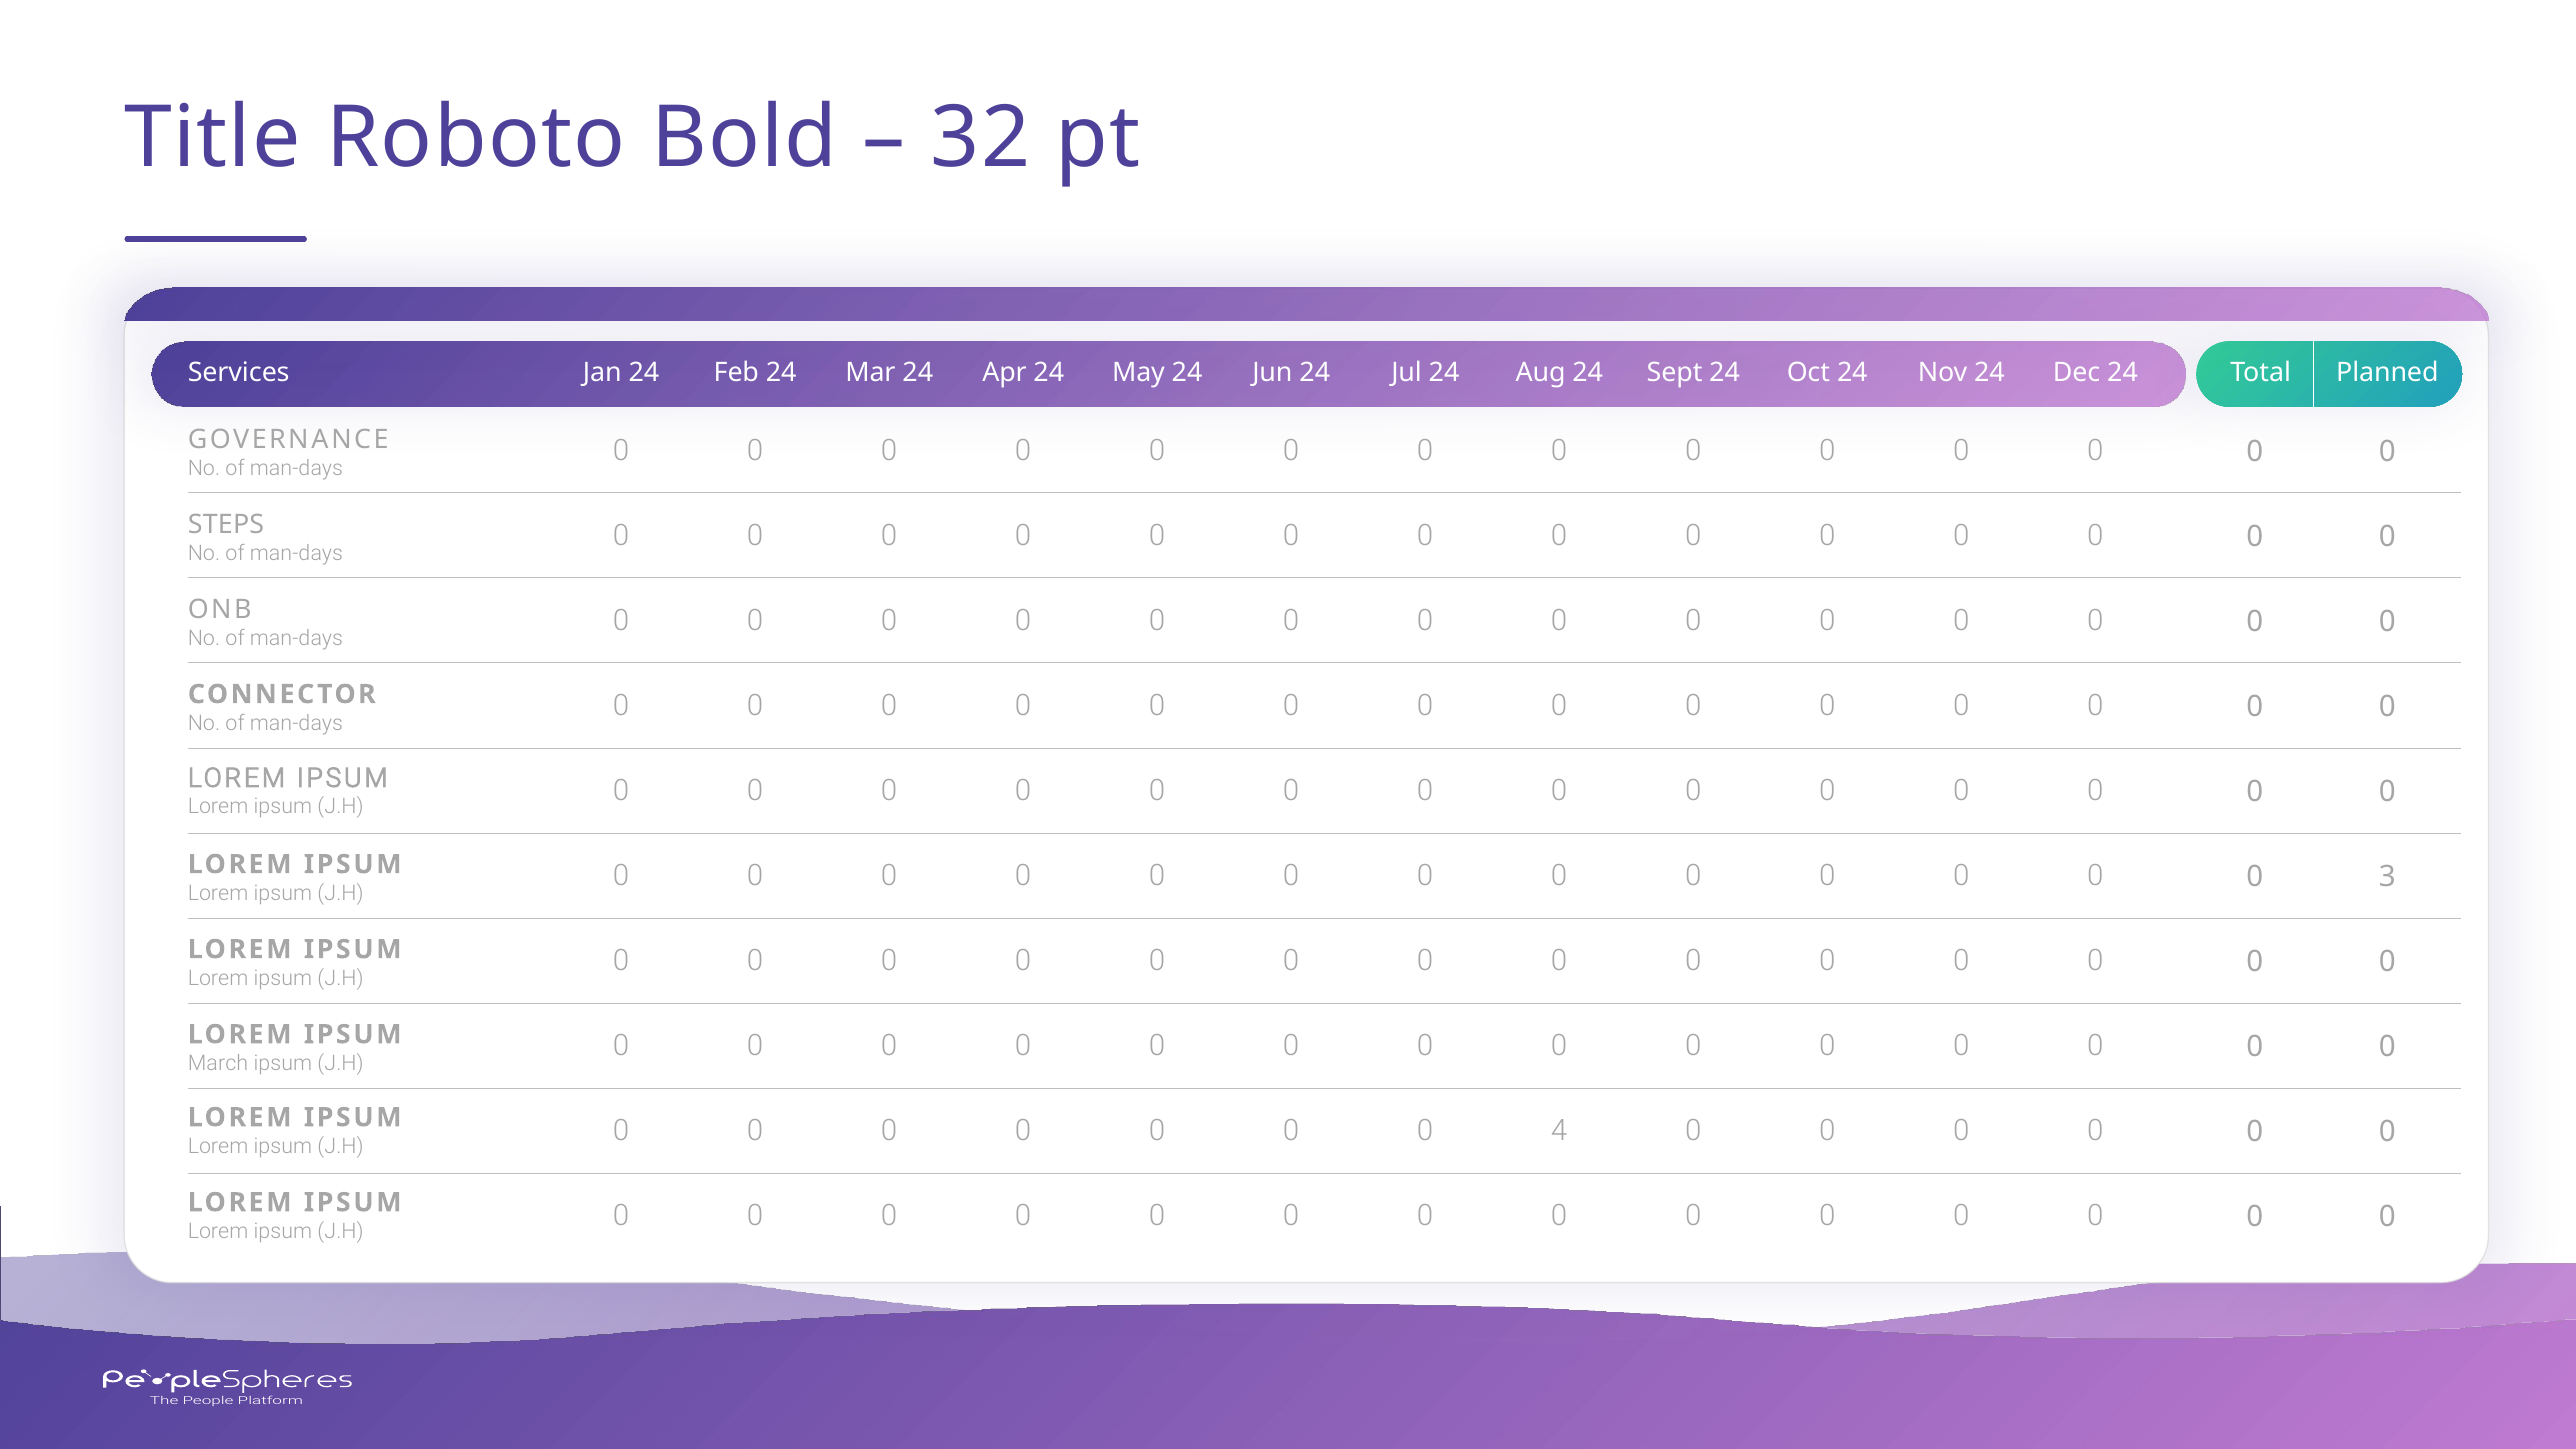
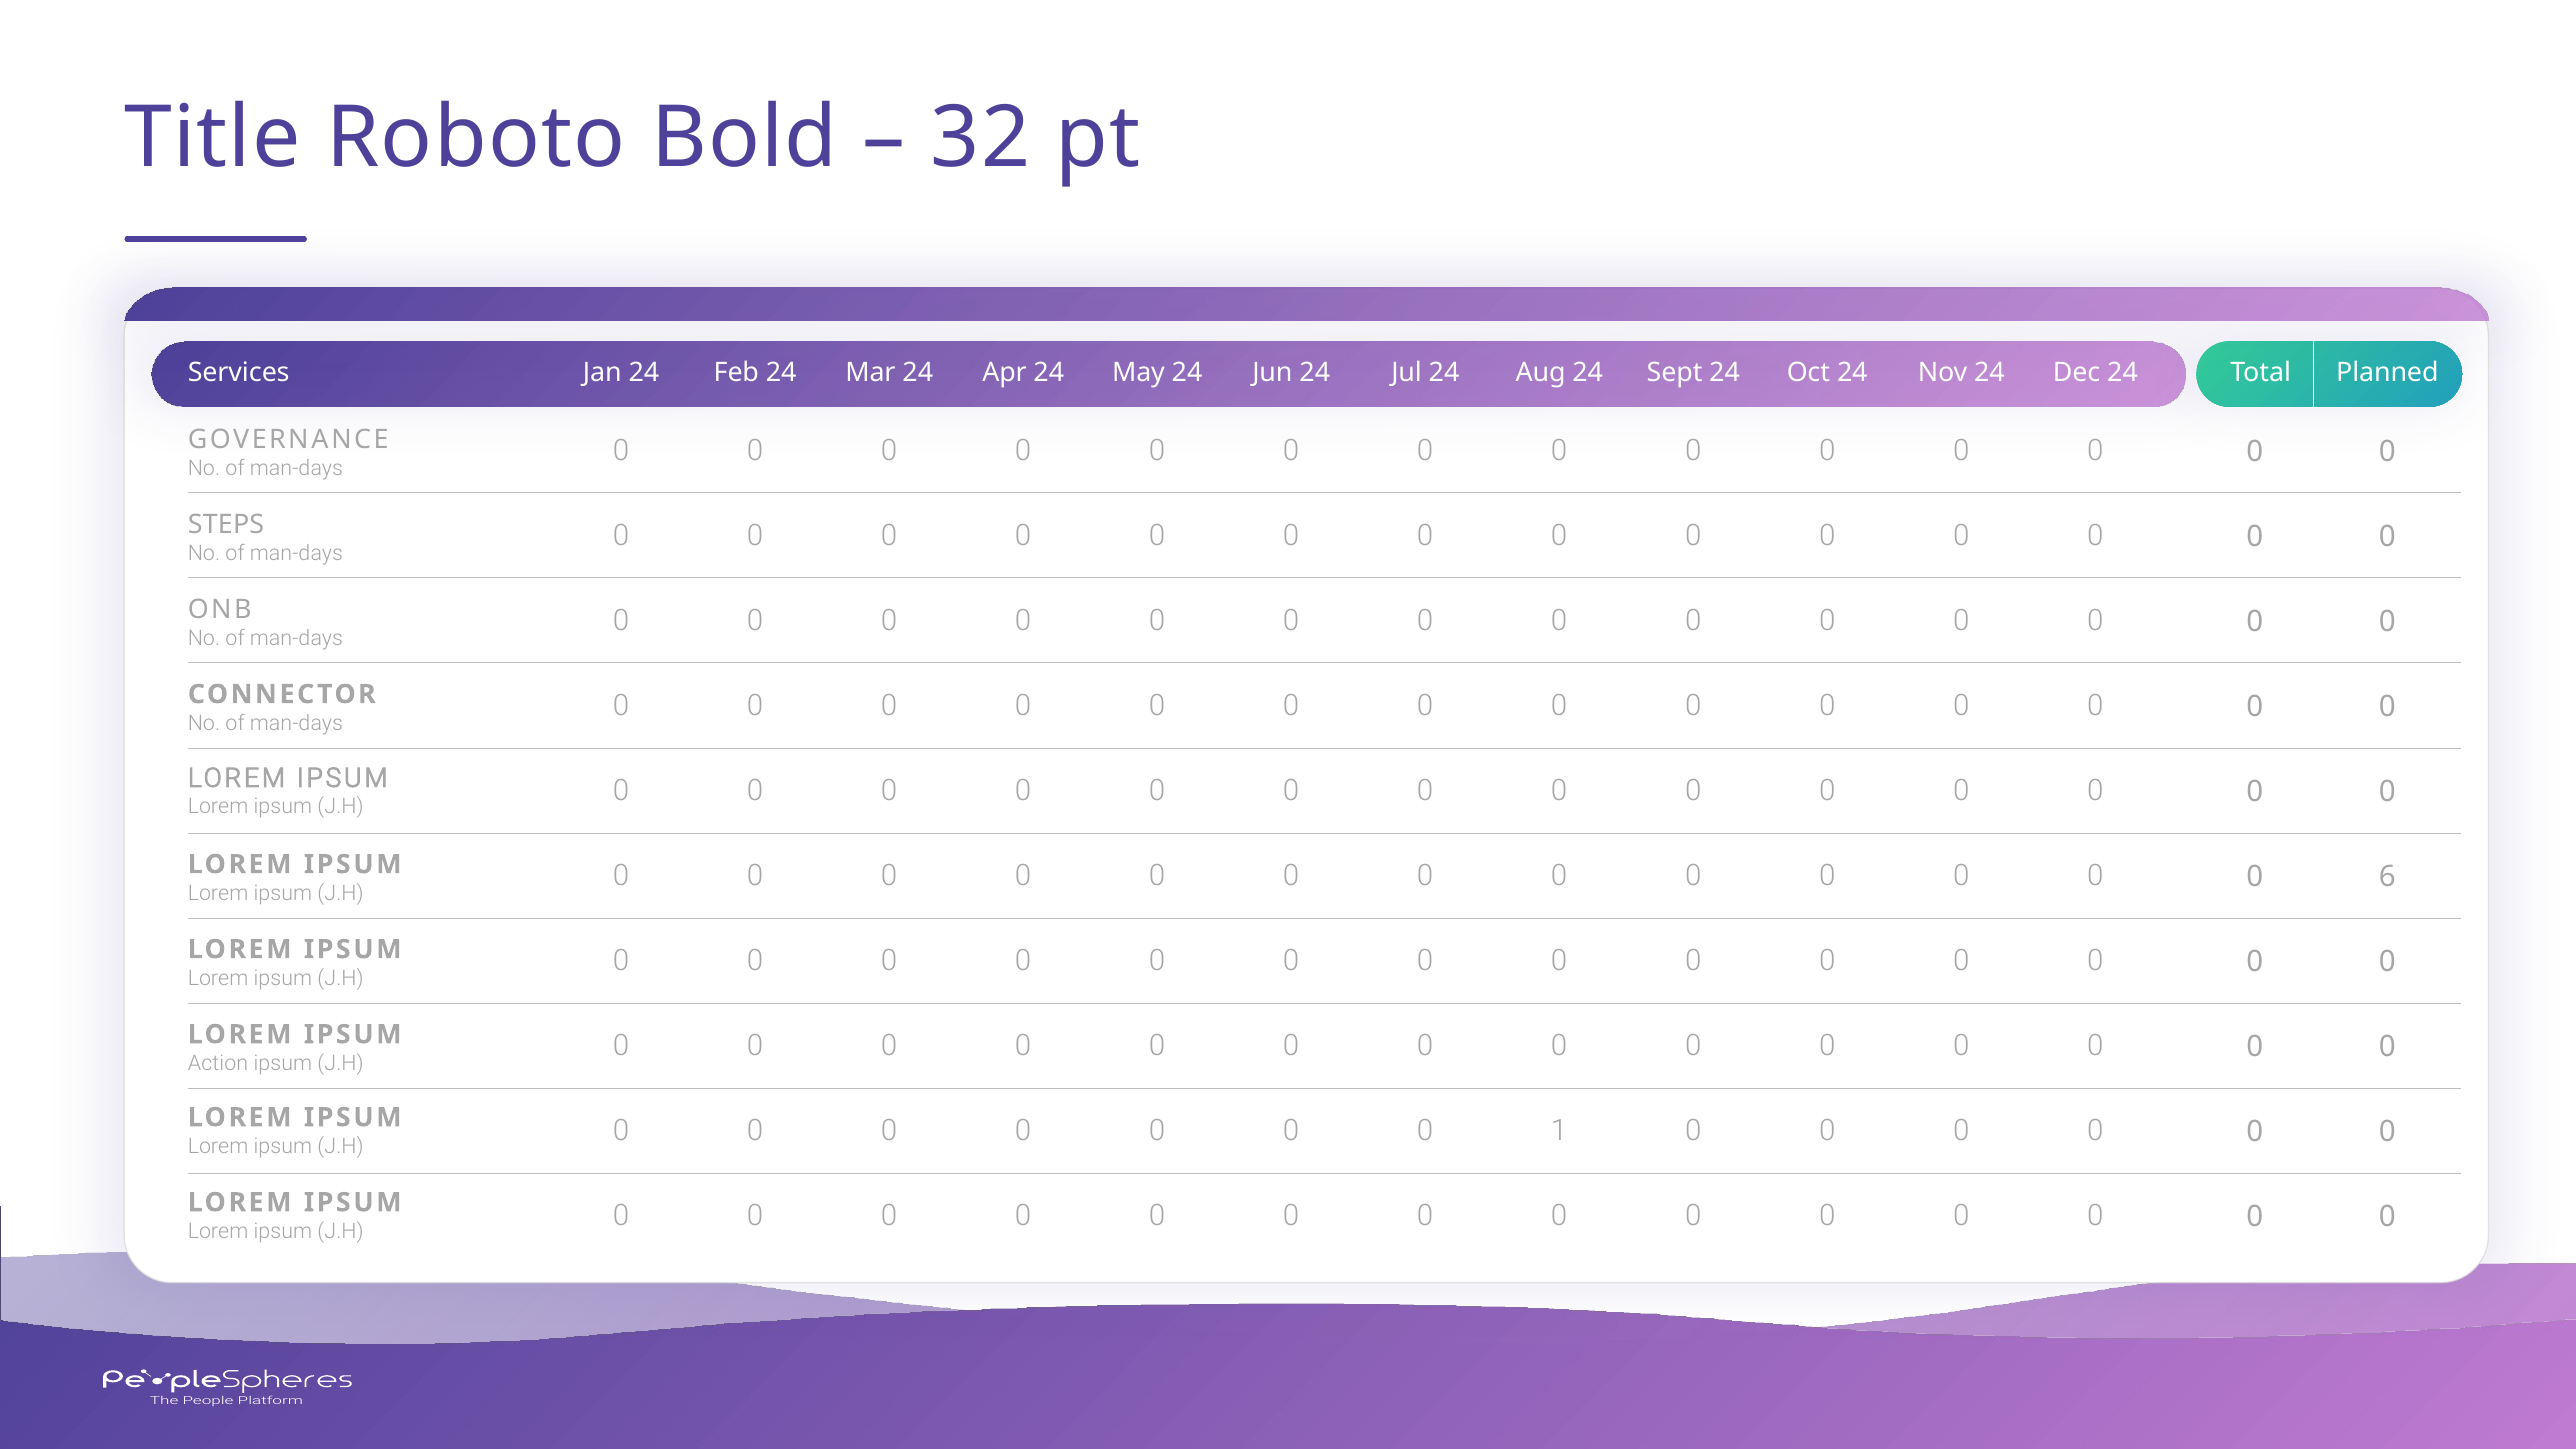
3: 3 -> 6
March: March -> Action
4: 4 -> 1
